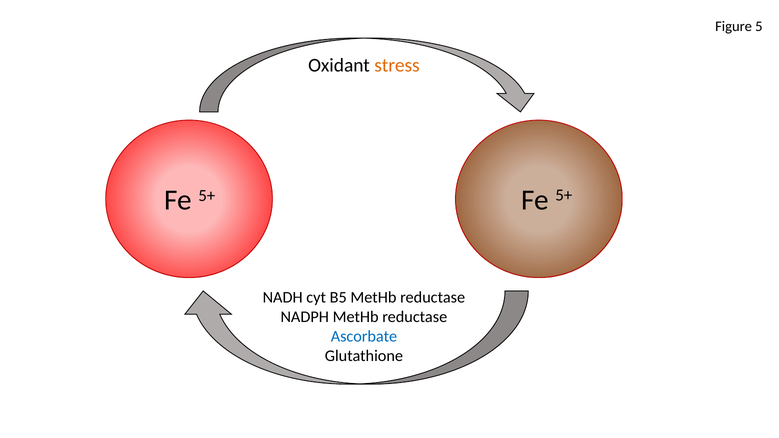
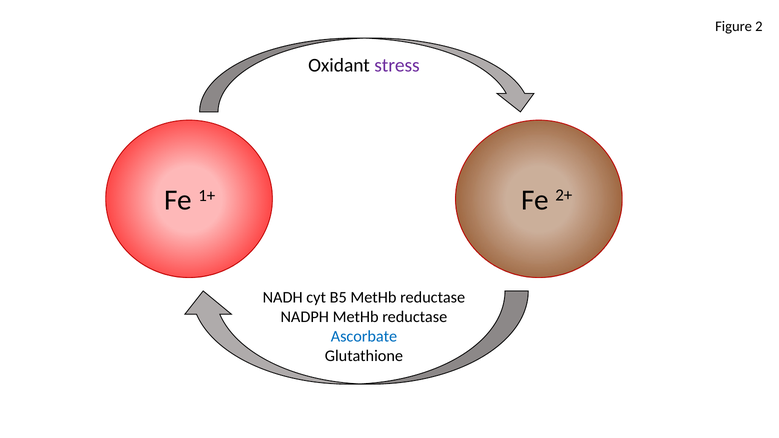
5: 5 -> 2
stress colour: orange -> purple
5+ at (207, 196): 5+ -> 1+
5+ at (564, 195): 5+ -> 2+
